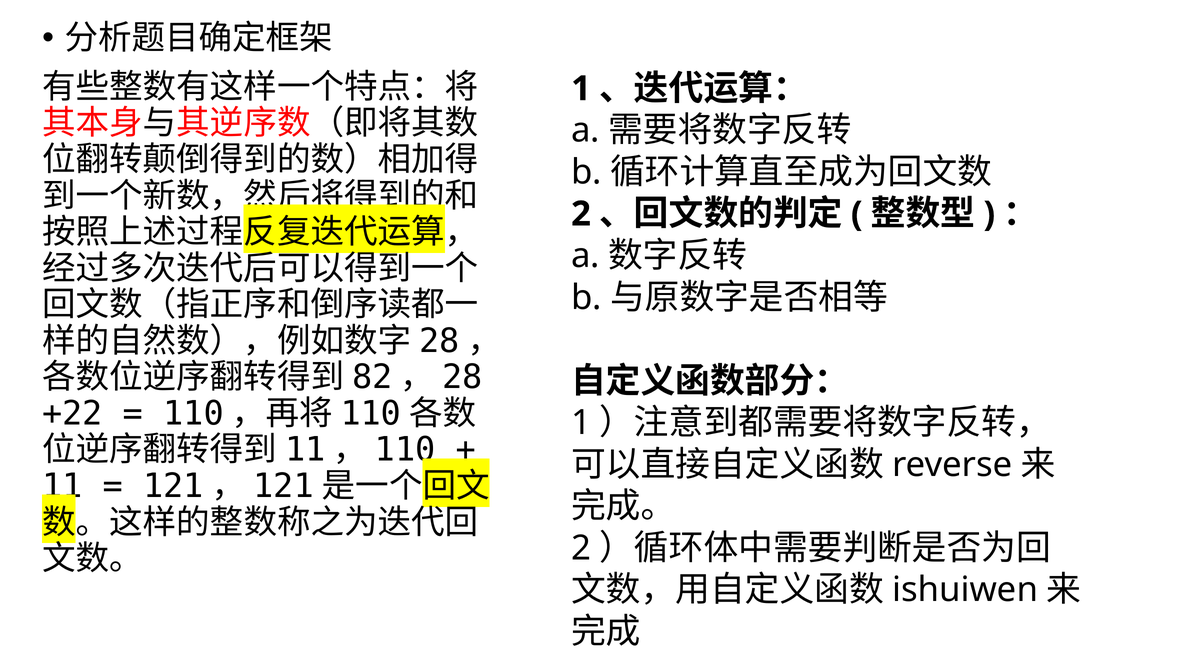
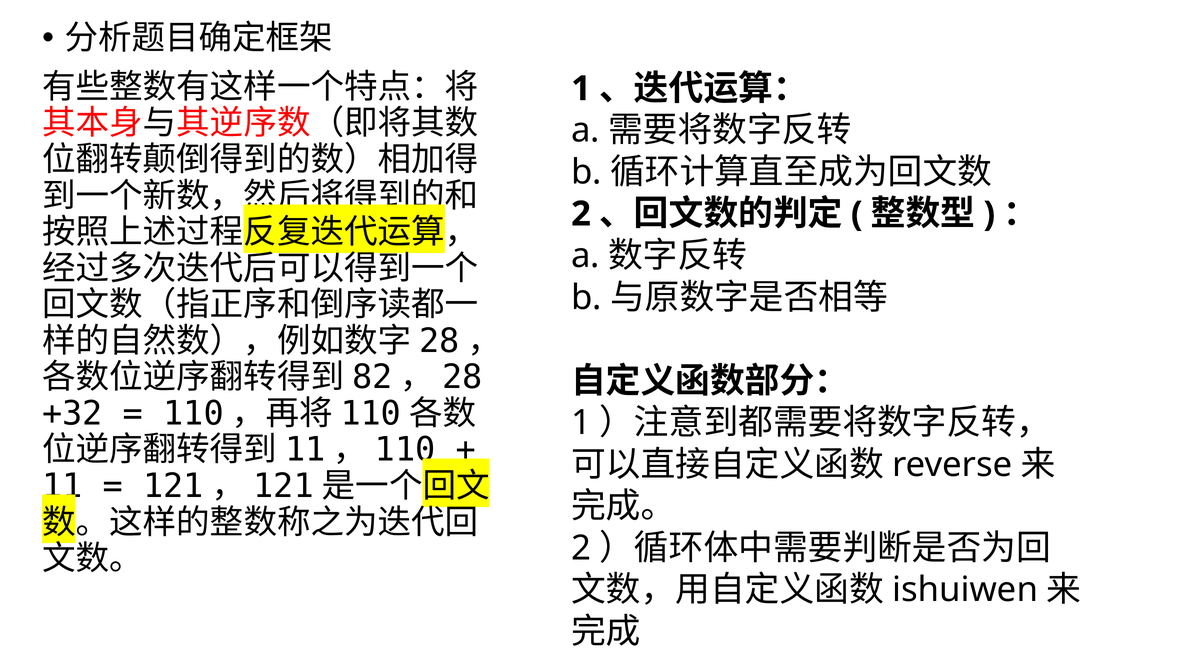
+22: +22 -> +32
